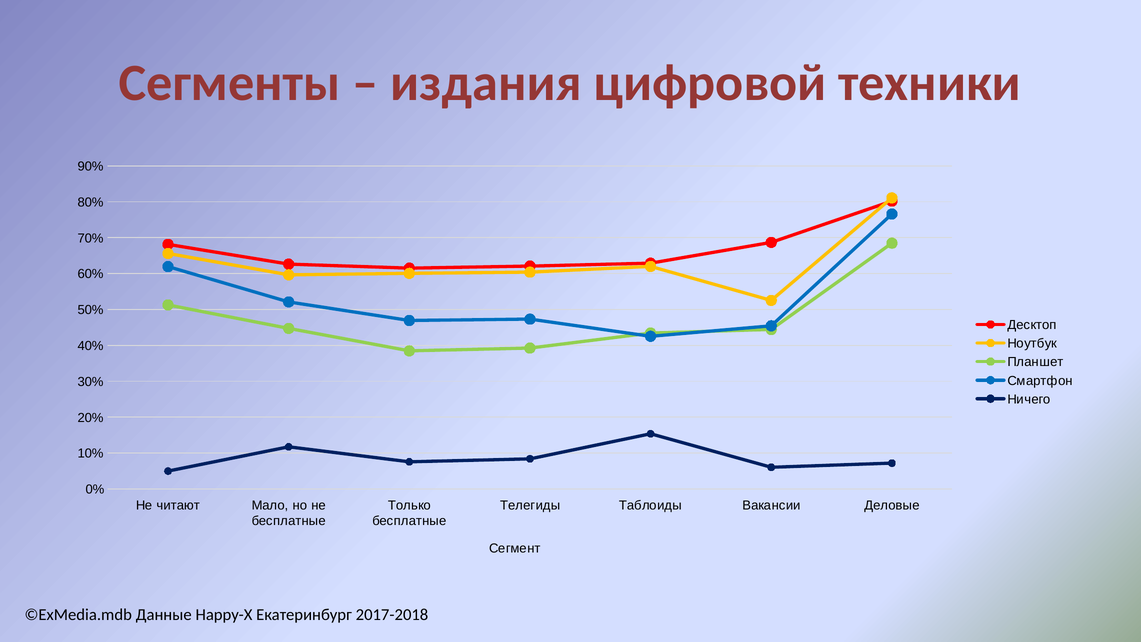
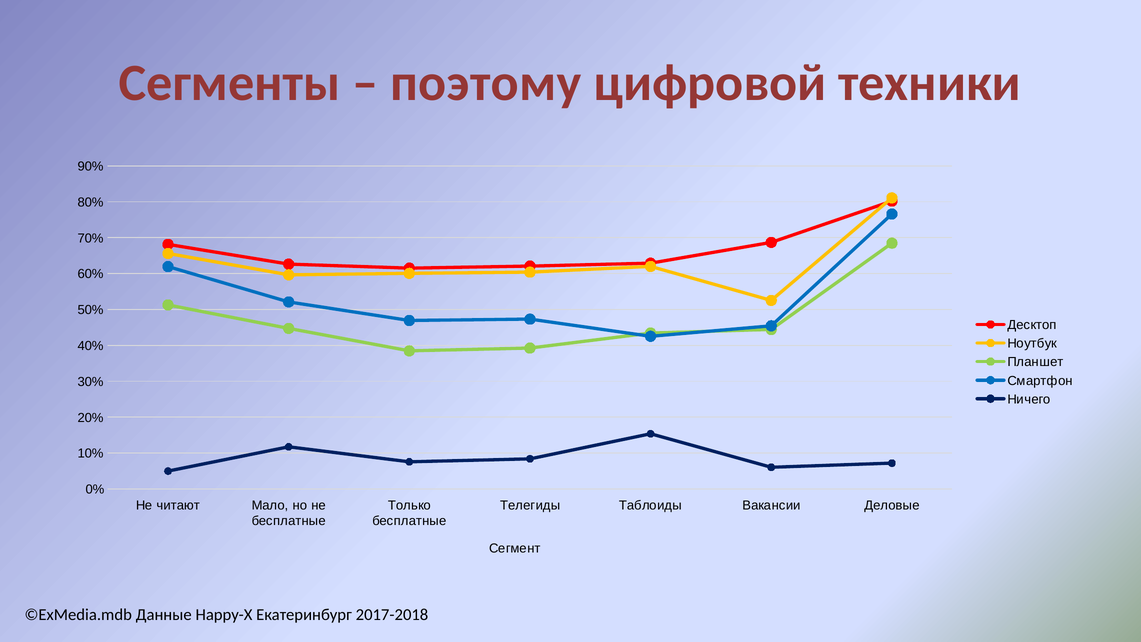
издания: издания -> поэтому
